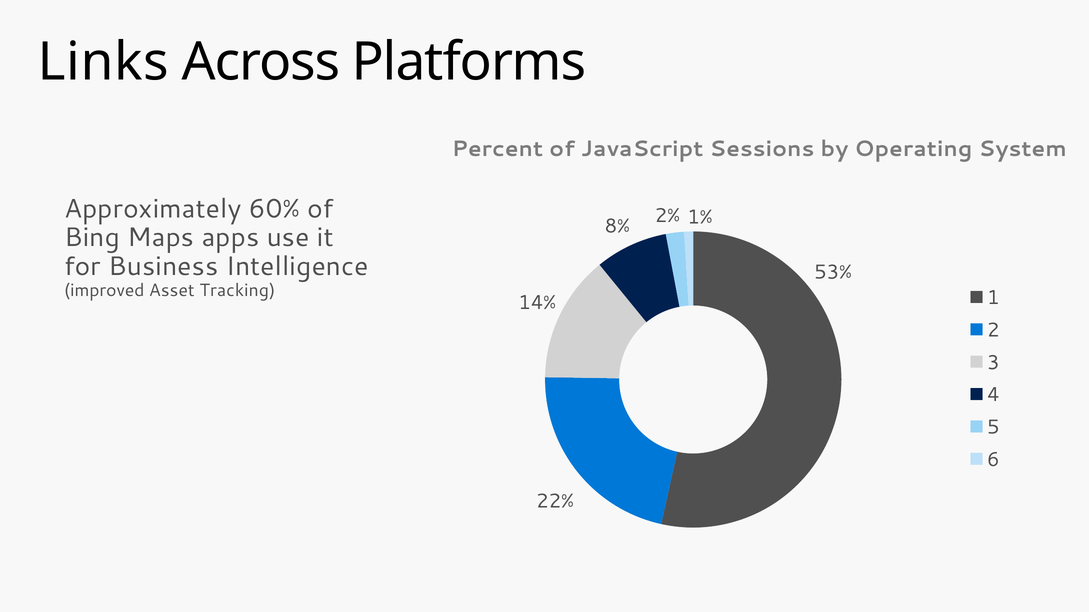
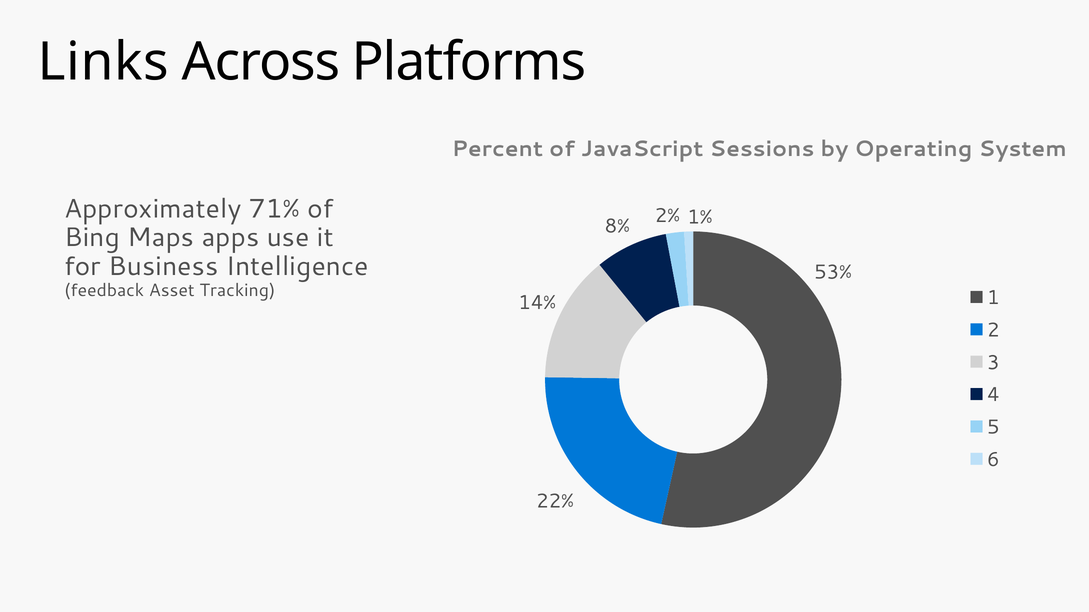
60%: 60% -> 71%
improved: improved -> feedback
